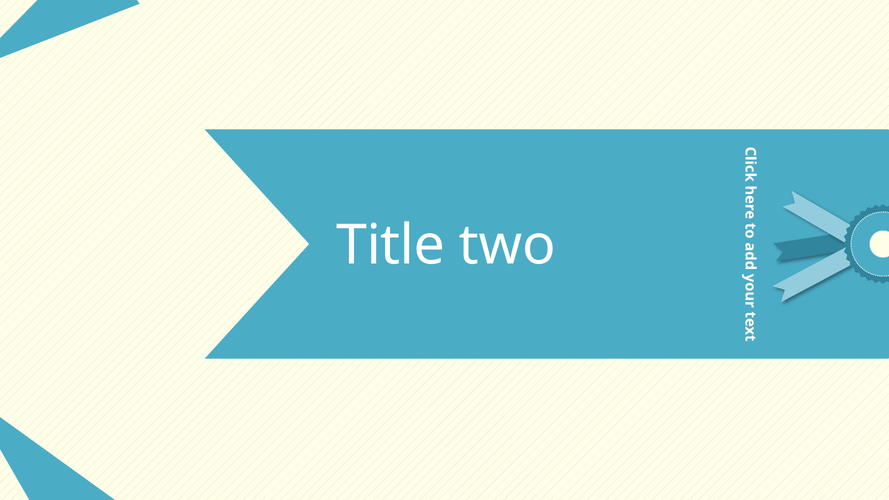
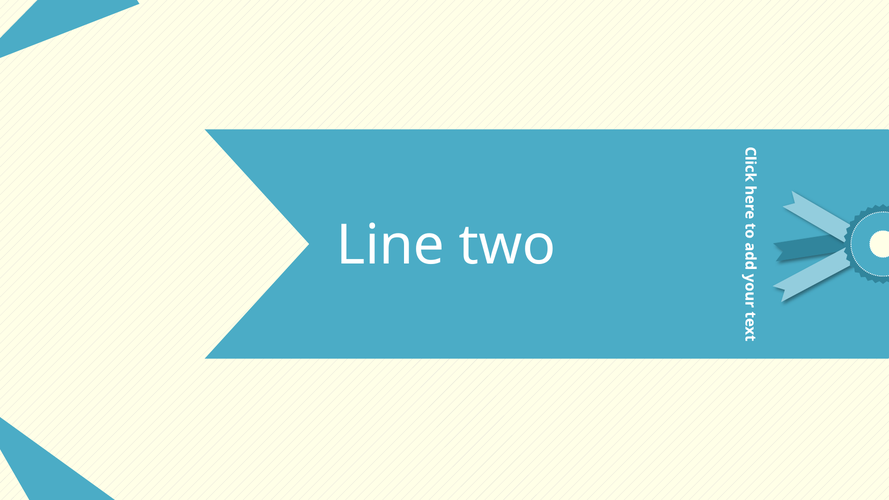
Title: Title -> Line
